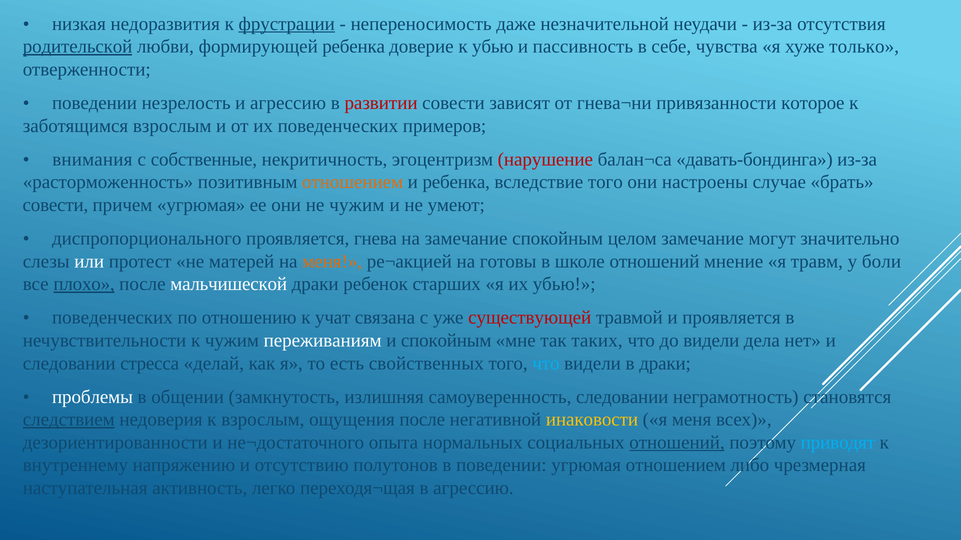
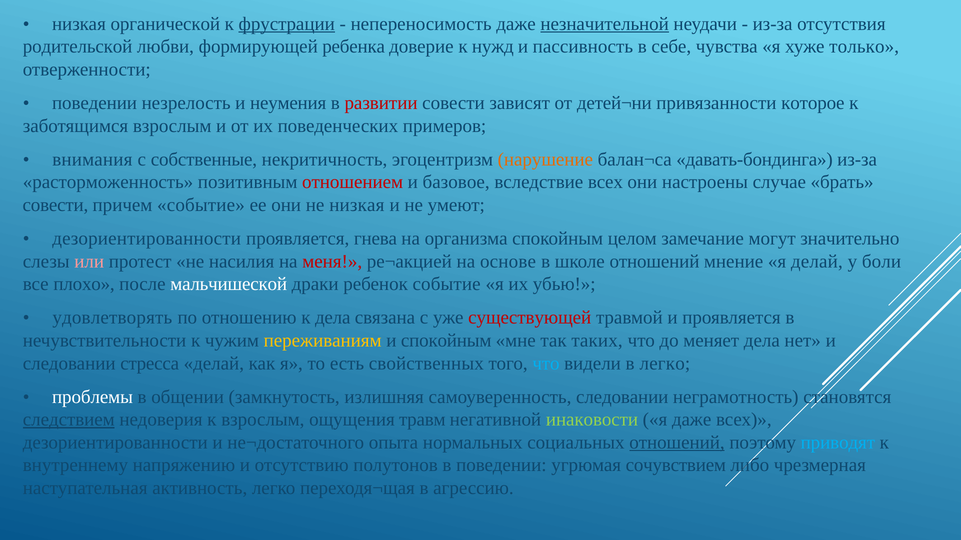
недоразвития: недоразвития -> органической
незначительной underline: none -> present
родительской underline: present -> none
к убью: убью -> нужд
и агрессию: агрессию -> неумения
гнева¬ни: гнева¬ни -> детей¬ни
нарушение colour: red -> orange
отношением at (353, 182) colour: orange -> red
и ребенка: ребенка -> базовое
вследствие того: того -> всех
причем угрюмая: угрюмая -> событие
не чужим: чужим -> низкая
диспропорционального at (147, 239): диспропорционального -> дезориентированности
на замечание: замечание -> организма
или colour: white -> pink
матерей: матерей -> насилия
меня at (332, 262) colour: orange -> red
готовы: готовы -> основе
я травм: травм -> делай
плохо underline: present -> none
ребенок старших: старших -> событие
поведенческих at (112, 318): поведенческих -> удовлетворять
к учат: учат -> дела
переживаниям colour: white -> yellow
до видели: видели -> меняет
в драки: драки -> легко
ощущения после: после -> травм
инаковости colour: yellow -> light green
я меня: меня -> даже
угрюмая отношением: отношением -> сочувствием
